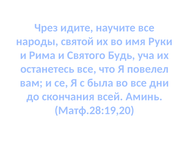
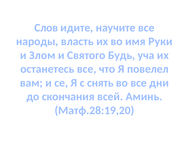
Чрез: Чрез -> Слов
святой: святой -> власть
Рима: Рима -> Злом
была: была -> снять
